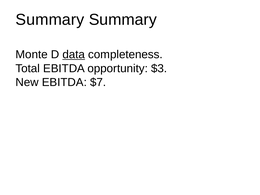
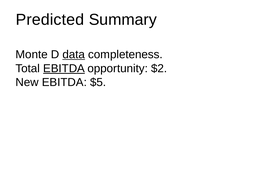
Summary at (50, 20): Summary -> Predicted
EBITDA at (64, 68) underline: none -> present
$3: $3 -> $2
$7: $7 -> $5
